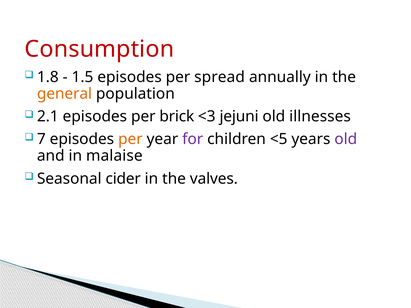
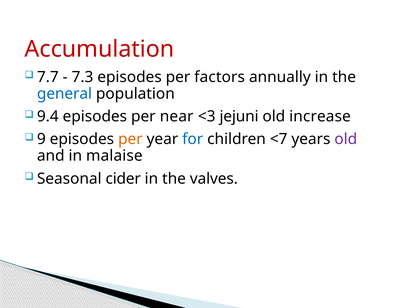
Consumption: Consumption -> Accumulation
1.8: 1.8 -> 7.7
1.5: 1.5 -> 7.3
spread: spread -> factors
general colour: orange -> blue
2.1: 2.1 -> 9.4
brick: brick -> near
illnesses: illnesses -> increase
7: 7 -> 9
for colour: purple -> blue
<5: <5 -> <7
